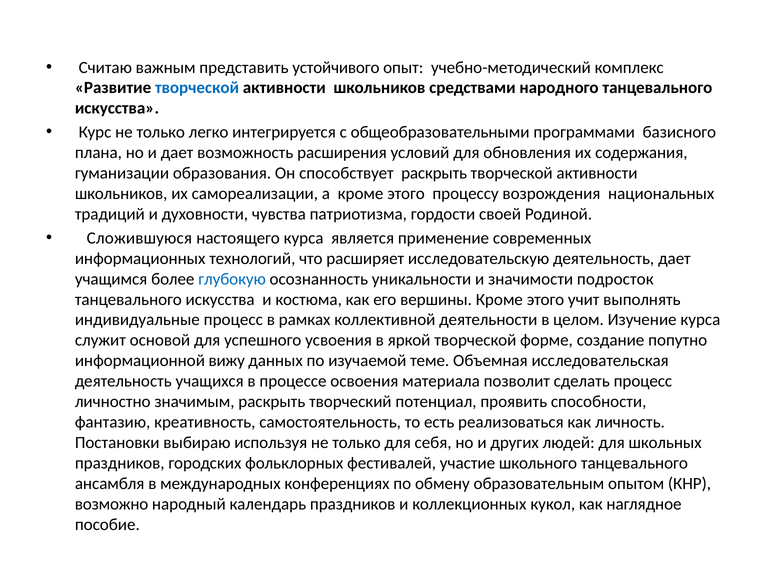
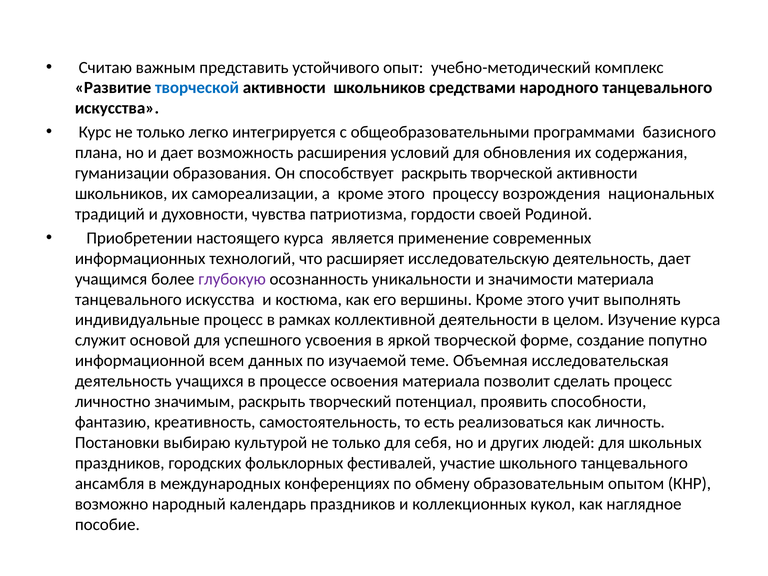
Сложившуюся: Сложившуюся -> Приобретении
глубокую colour: blue -> purple
значимости подросток: подросток -> материала
вижу: вижу -> всем
используя: используя -> культурой
